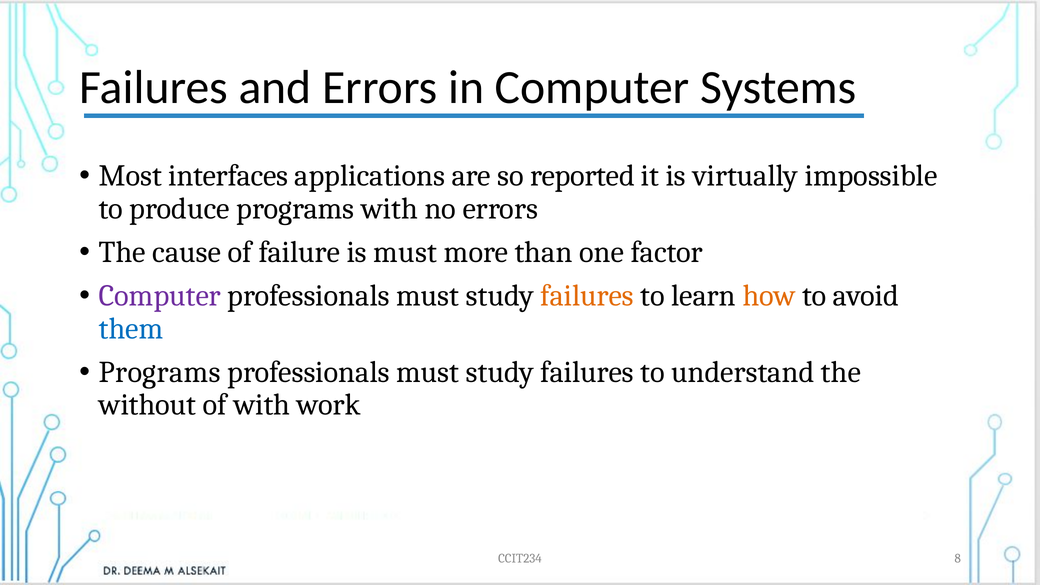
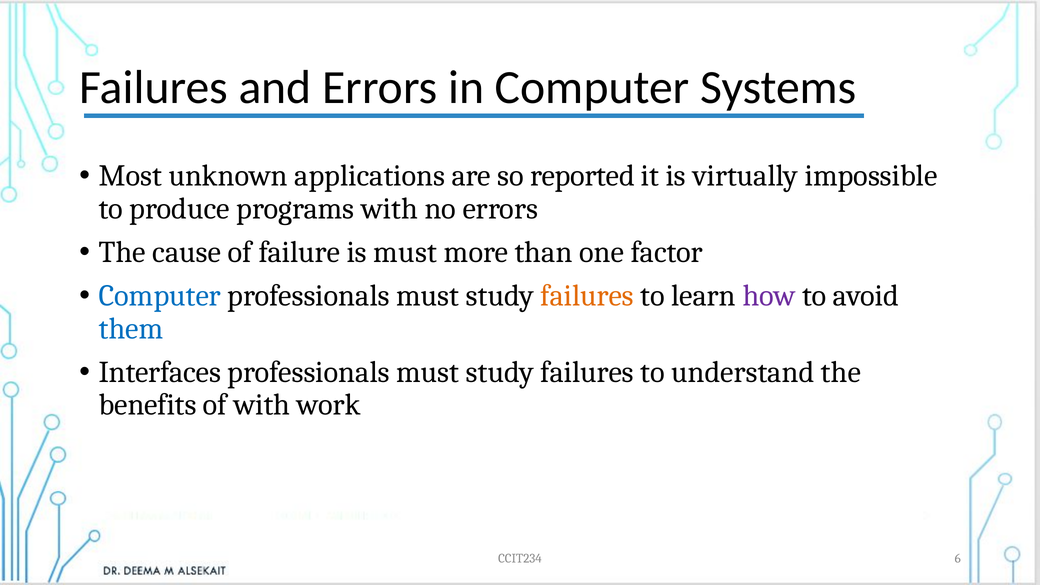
interfaces: interfaces -> unknown
Computer at (160, 296) colour: purple -> blue
how colour: orange -> purple
Programs at (160, 372): Programs -> Interfaces
without: without -> benefits
8: 8 -> 6
